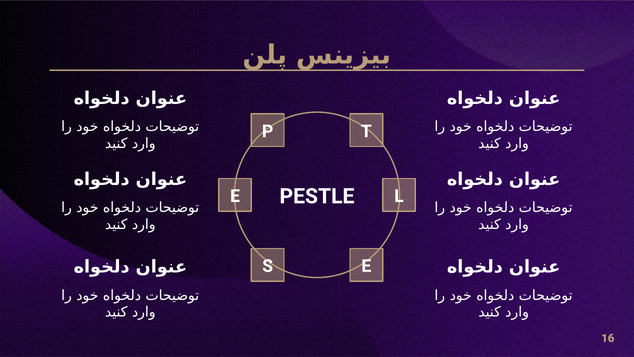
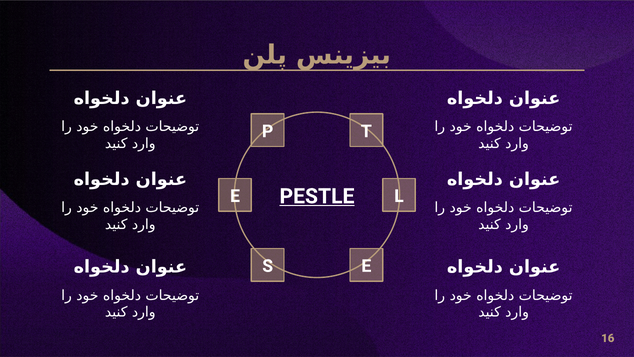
PESTLE underline: none -> present
